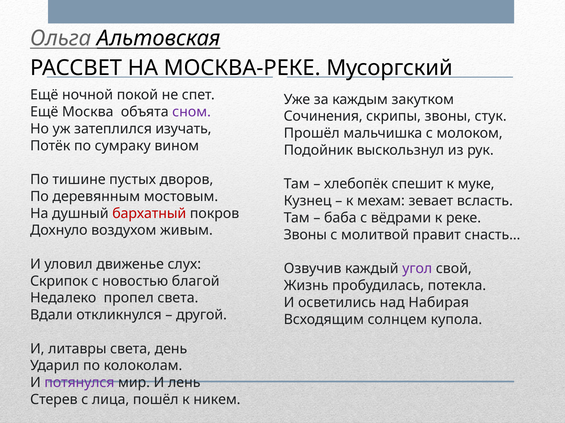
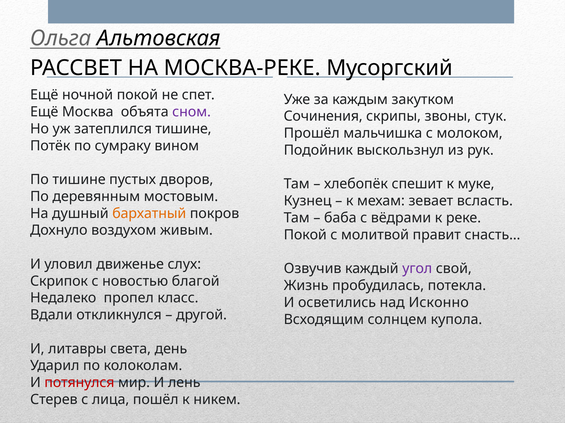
затеплился изучать: изучать -> тишине
бархатный colour: red -> orange
Звоны at (305, 235): Звоны -> Покой
пропел света: света -> класс
Набирая: Набирая -> Исконно
потянулся colour: purple -> red
